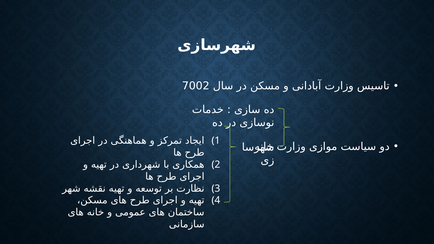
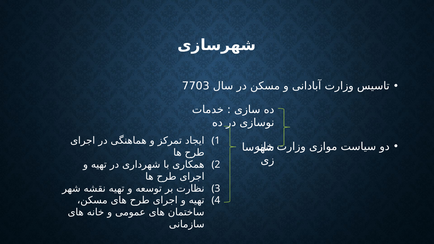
7002: 7002 -> 7703
